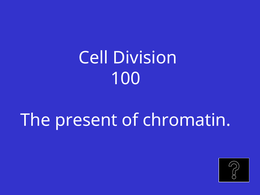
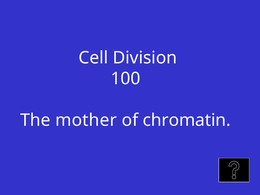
present: present -> mother
